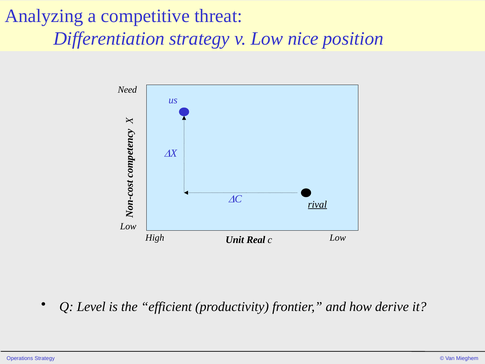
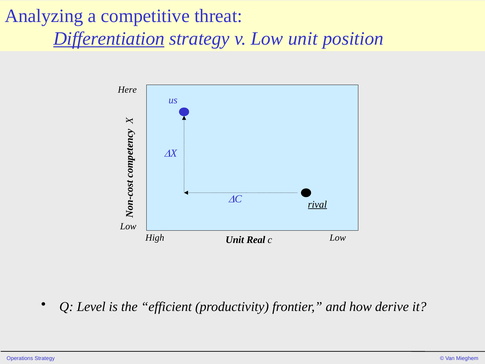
Differentiation underline: none -> present
Low nice: nice -> unit
Need: Need -> Here
